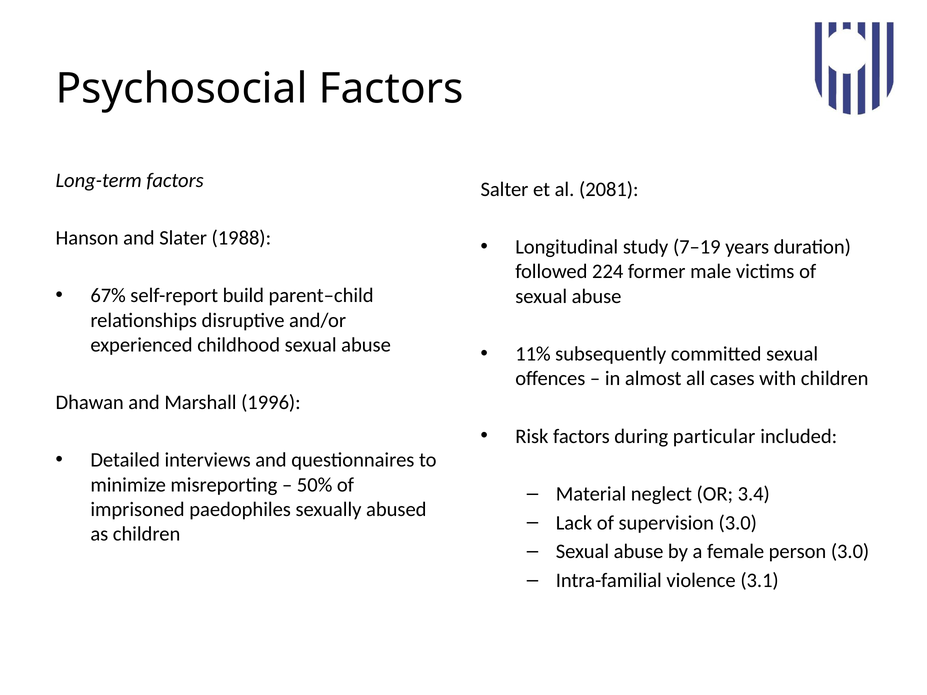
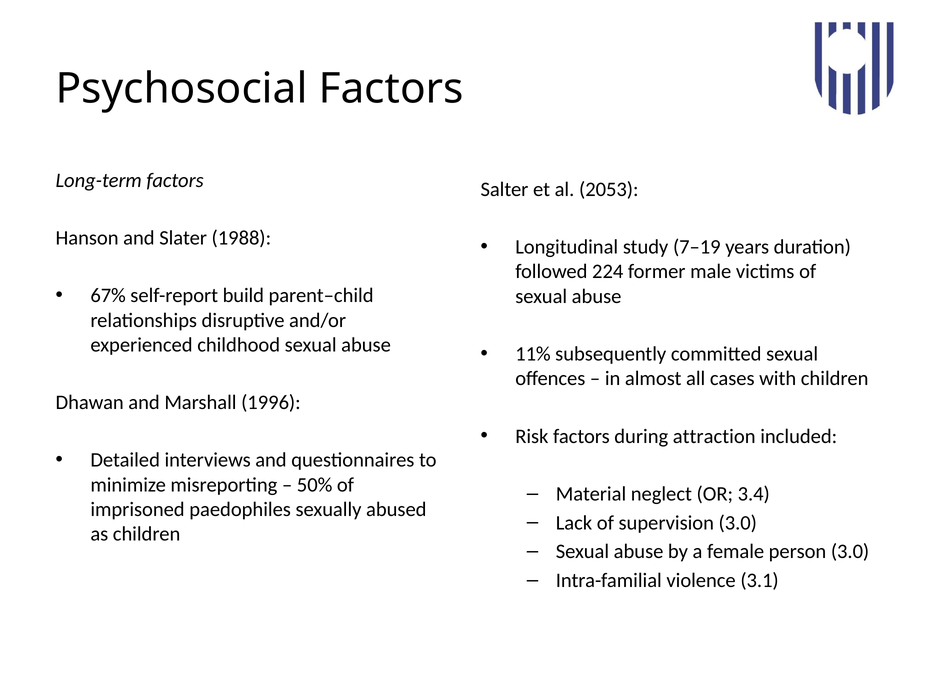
2081: 2081 -> 2053
particular: particular -> attraction
